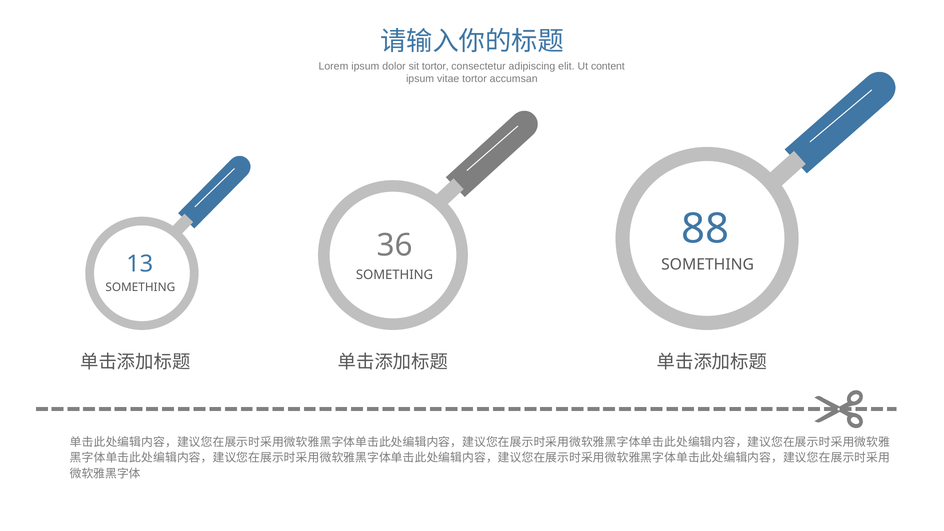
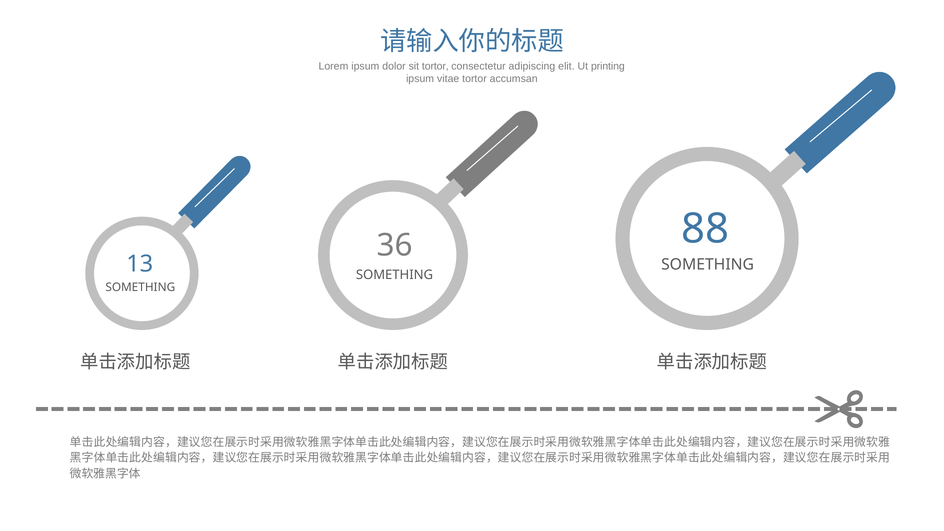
content: content -> printing
